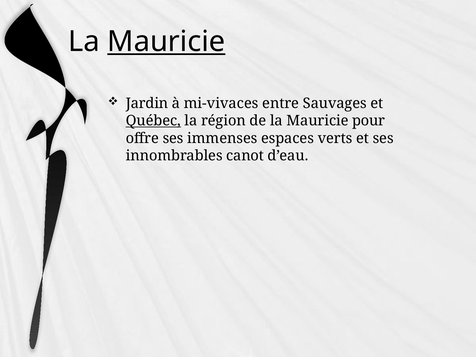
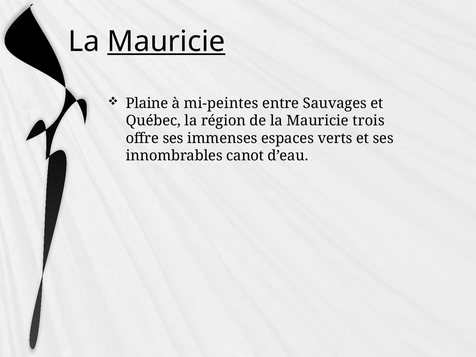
Jardin: Jardin -> Plaine
mi-vivaces: mi-vivaces -> mi-peintes
Québec underline: present -> none
pour: pour -> trois
